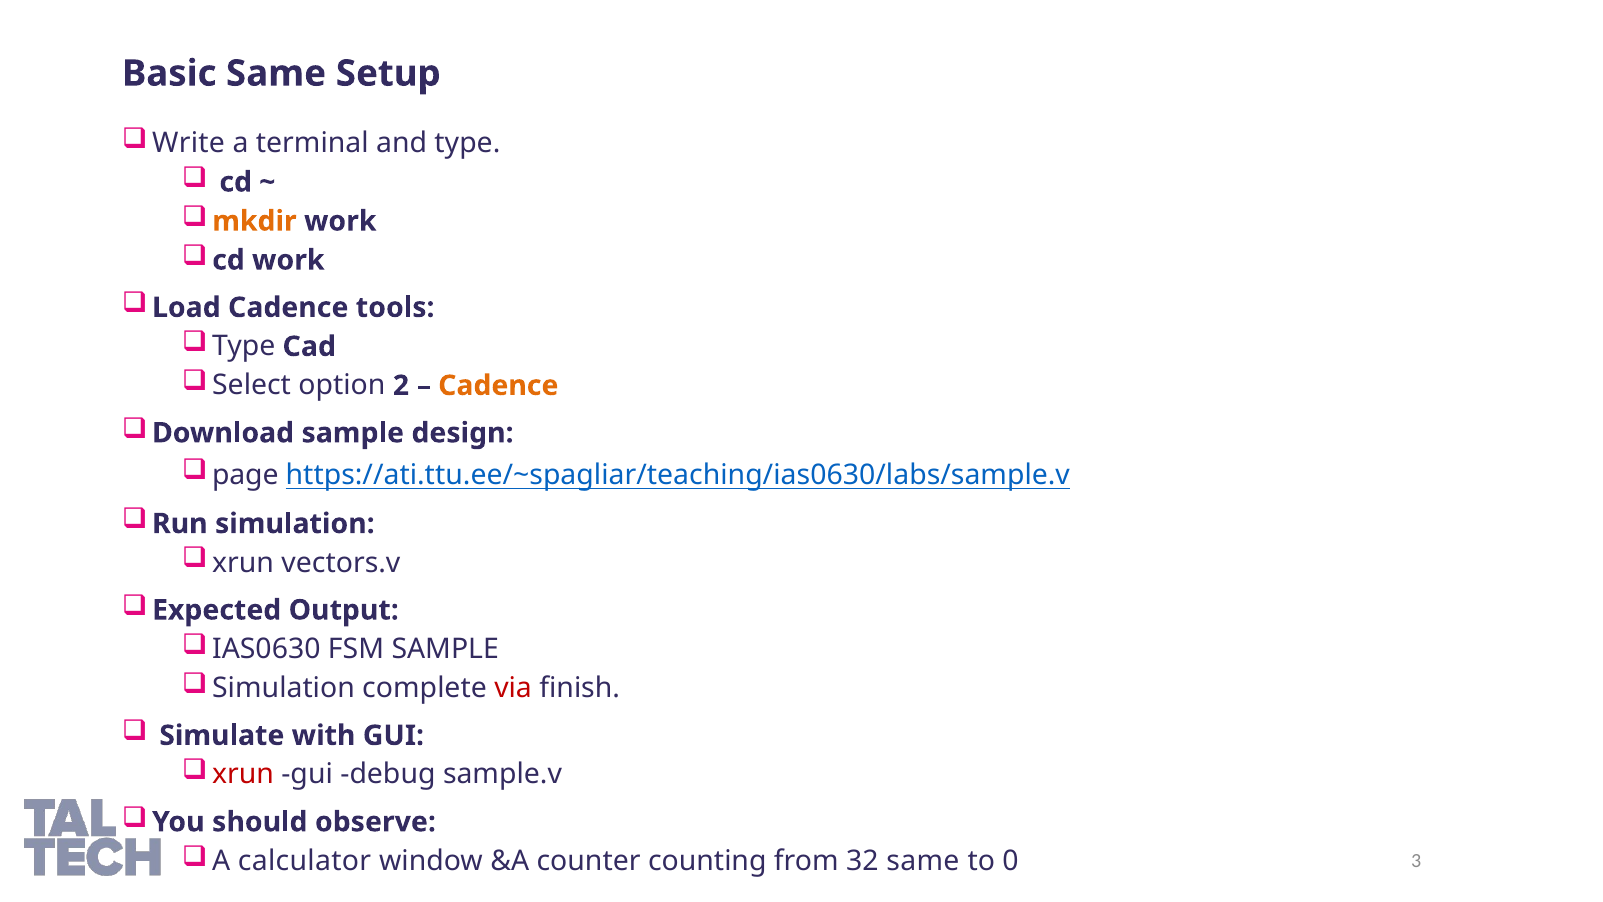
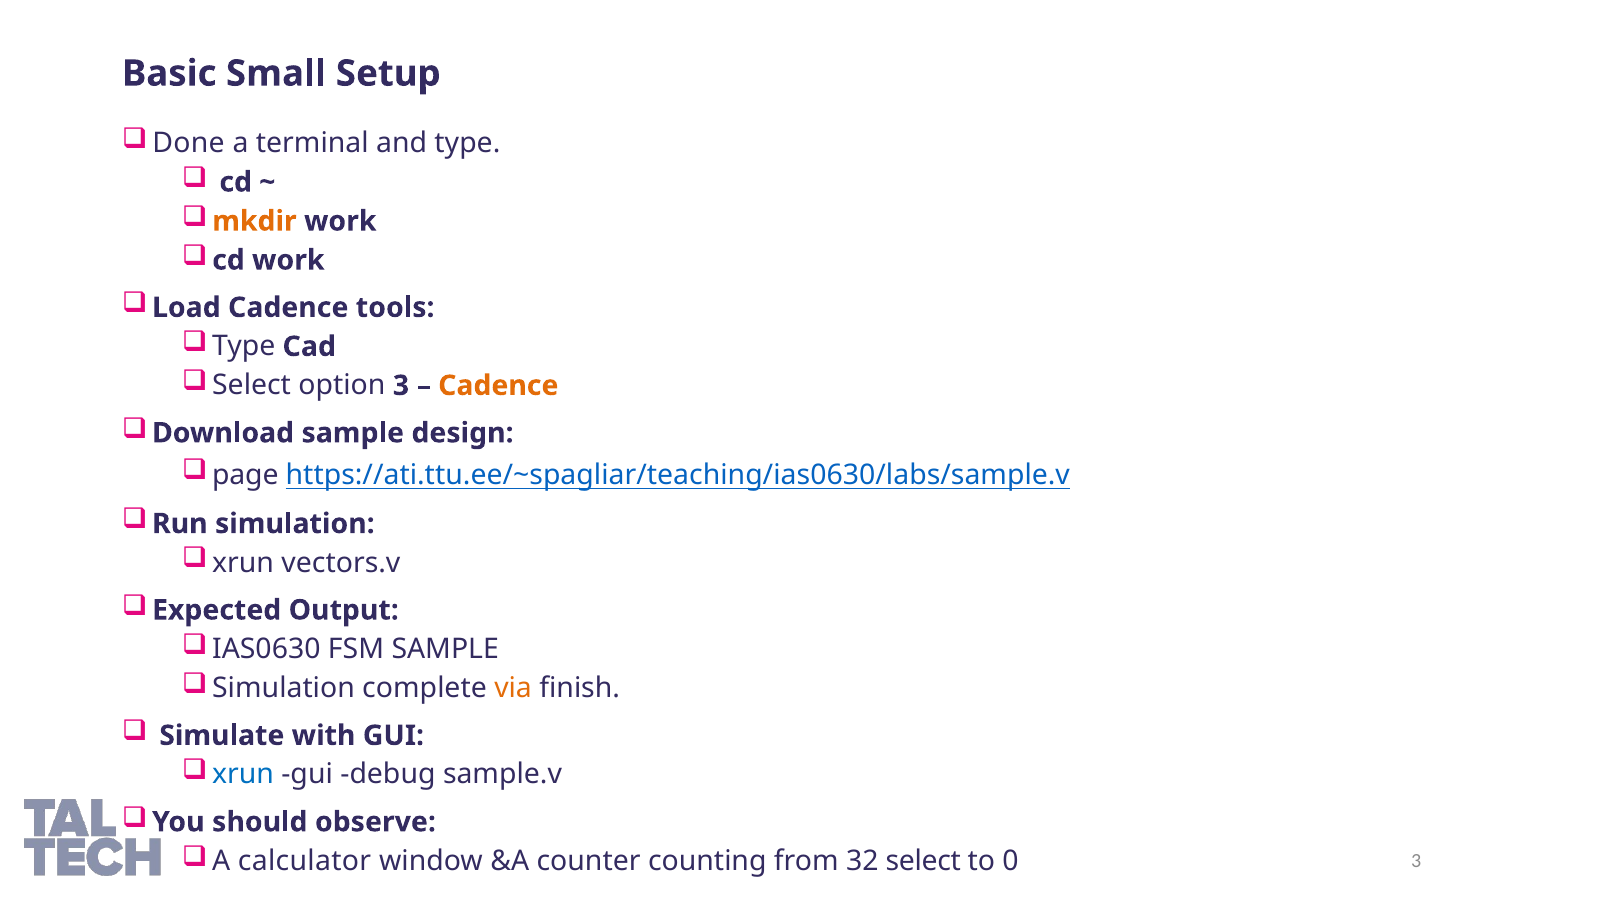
Basic Same: Same -> Small
Write: Write -> Done
option 2: 2 -> 3
via colour: red -> orange
xrun at (243, 774) colour: red -> blue
32 same: same -> select
